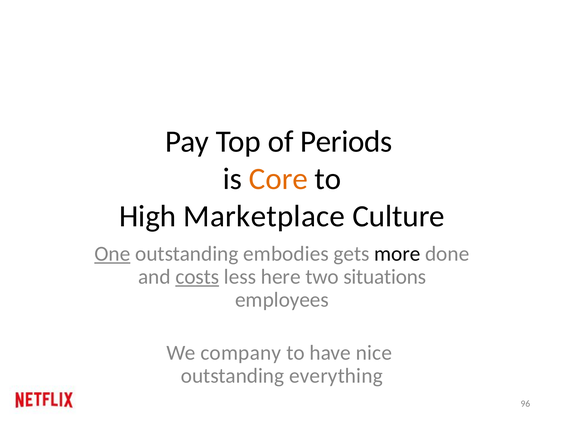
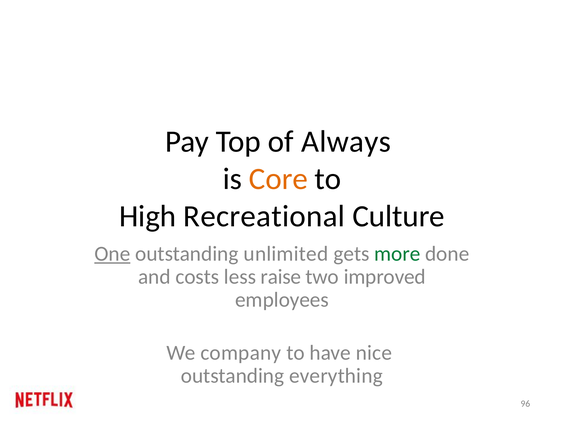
Periods: Periods -> Always
Marketplace: Marketplace -> Recreational
embodies: embodies -> unlimited
more colour: black -> green
costs underline: present -> none
here: here -> raise
situations: situations -> improved
